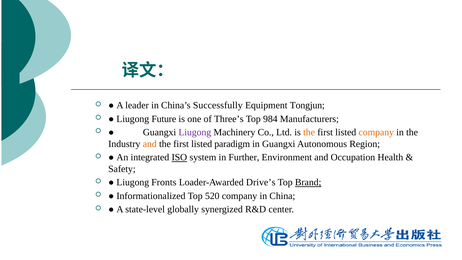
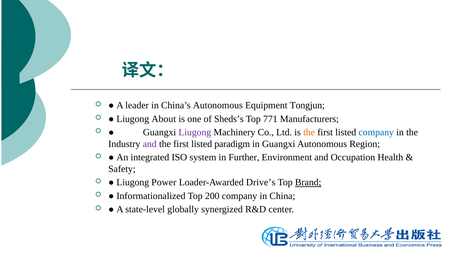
China’s Successfully: Successfully -> Autonomous
Future: Future -> About
Three’s: Three’s -> Sheds’s
984: 984 -> 771
company at (376, 132) colour: orange -> blue
and at (150, 144) colour: orange -> purple
ISO underline: present -> none
Fronts: Fronts -> Power
520: 520 -> 200
